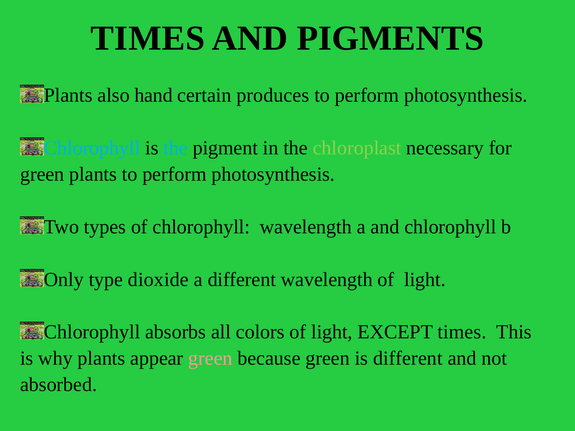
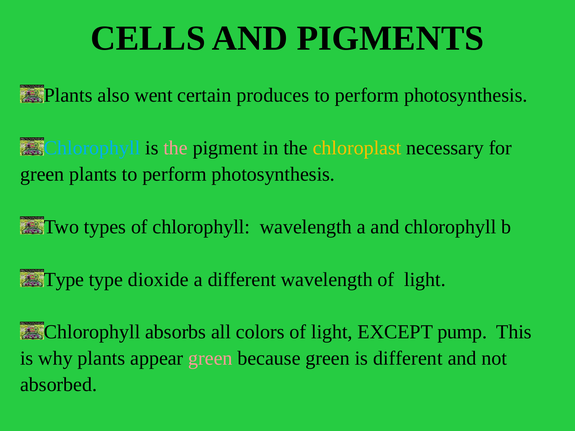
TIMES at (148, 38): TIMES -> CELLS
hand: hand -> went
the at (176, 148) colour: light blue -> pink
chloroplast colour: light green -> yellow
Only at (64, 280): Only -> Type
EXCEPT times: times -> pump
